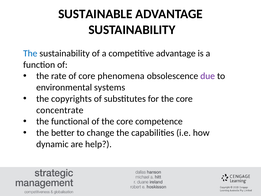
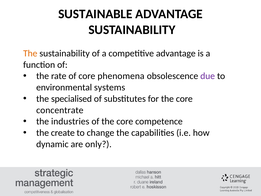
The at (30, 53) colour: blue -> orange
copyrights: copyrights -> specialised
functional: functional -> industries
better: better -> create
help: help -> only
